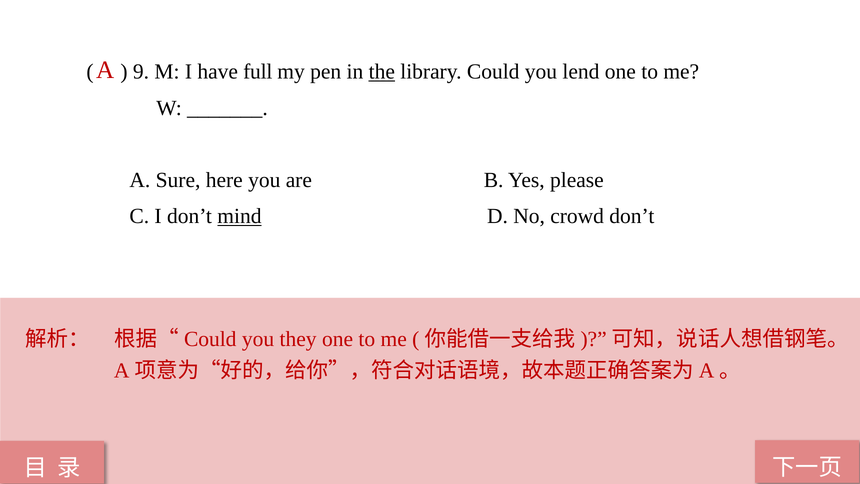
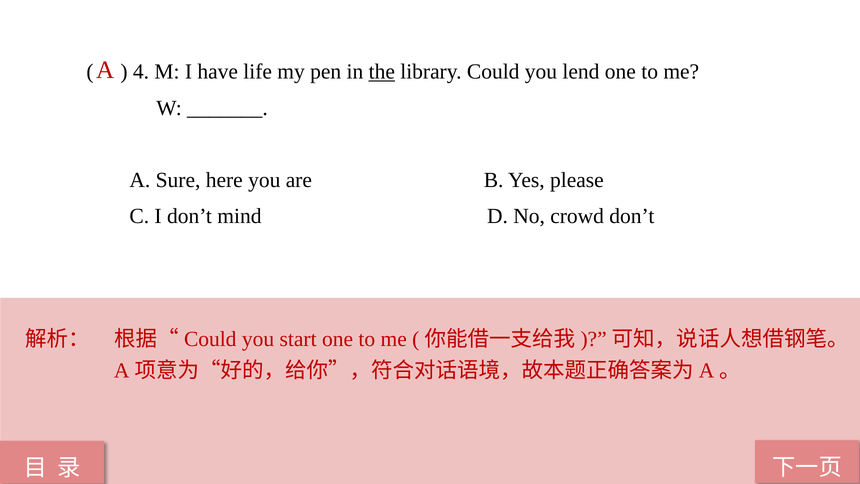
9: 9 -> 4
full: full -> life
mind underline: present -> none
they: they -> start
